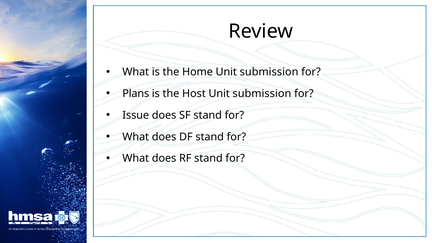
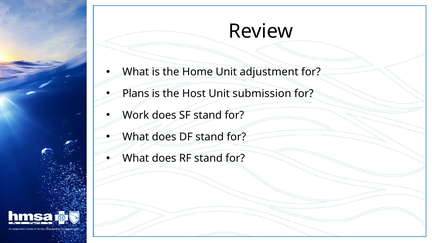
Home Unit submission: submission -> adjustment
Issue: Issue -> Work
